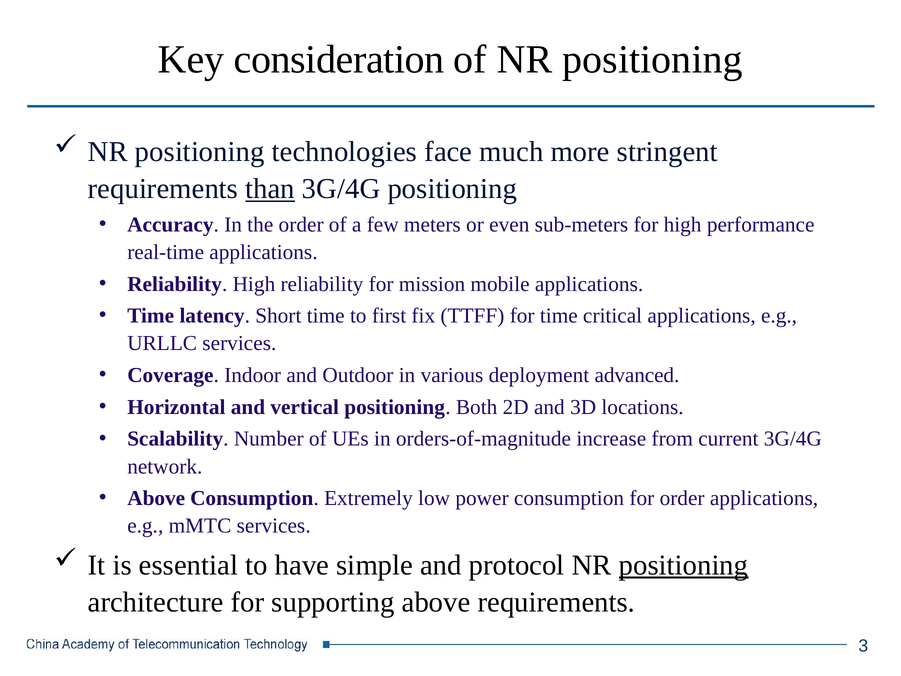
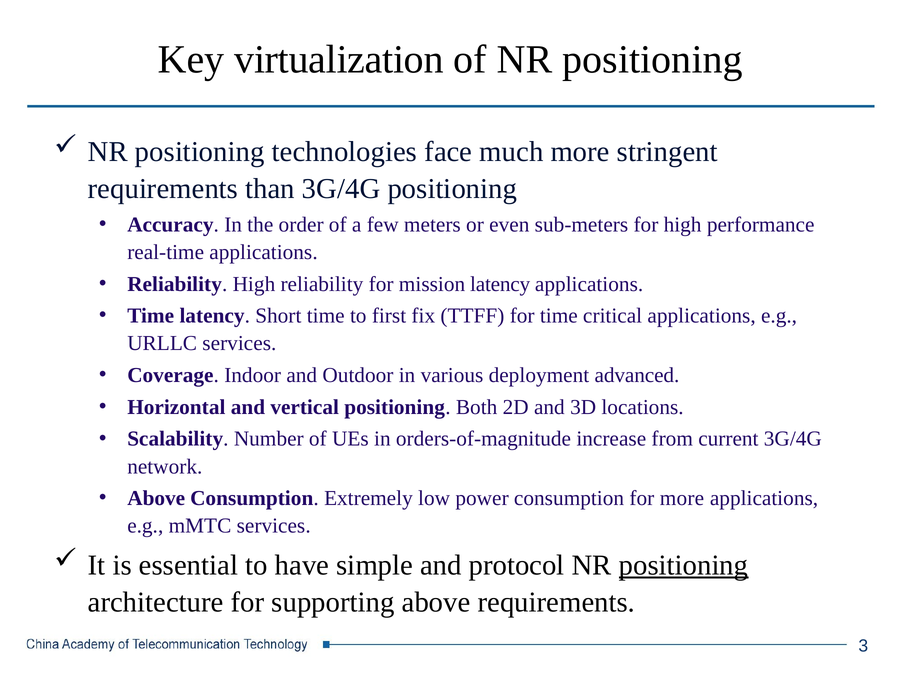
consideration: consideration -> virtualization
than underline: present -> none
mission mobile: mobile -> latency
for order: order -> more
